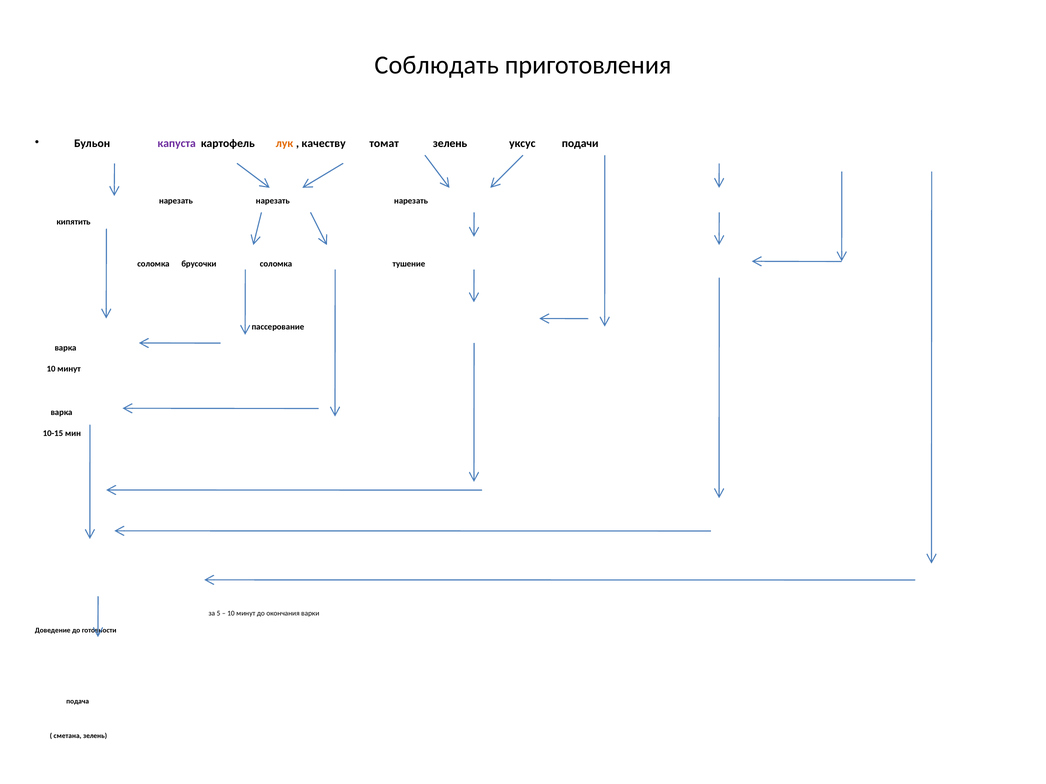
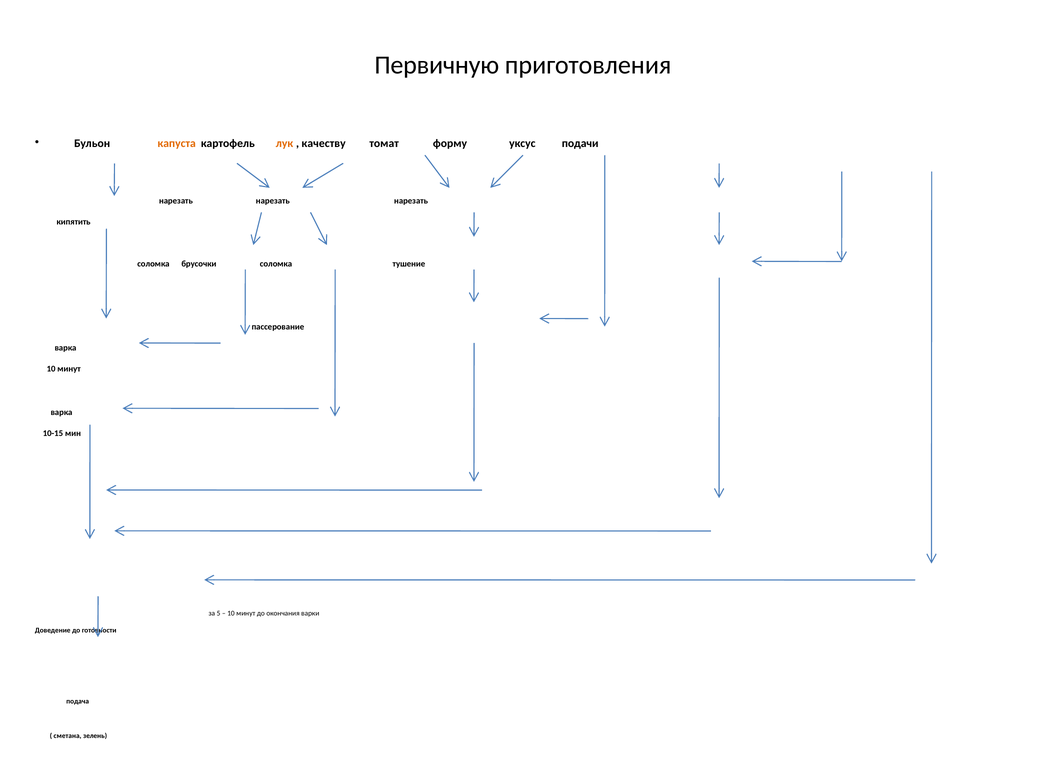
Соблюдать: Соблюдать -> Первичную
капуста colour: purple -> orange
томат зелень: зелень -> форму
